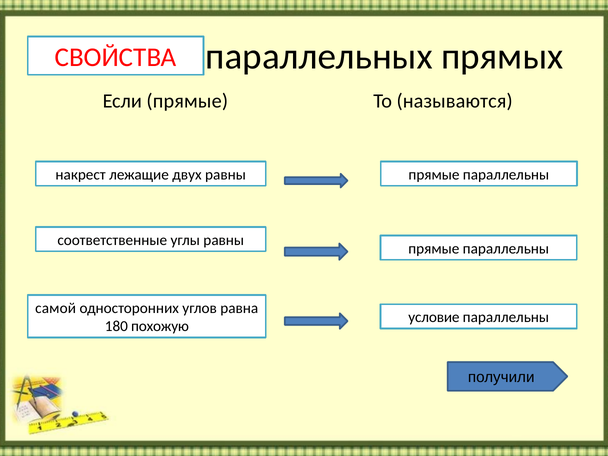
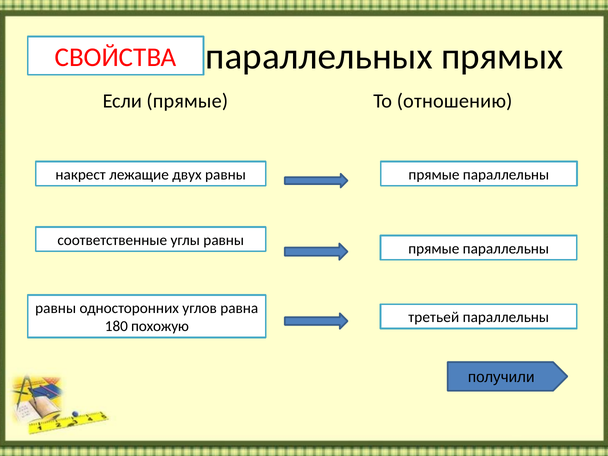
называются: называются -> отношению
самой at (56, 308): самой -> равны
условие: условие -> третьей
